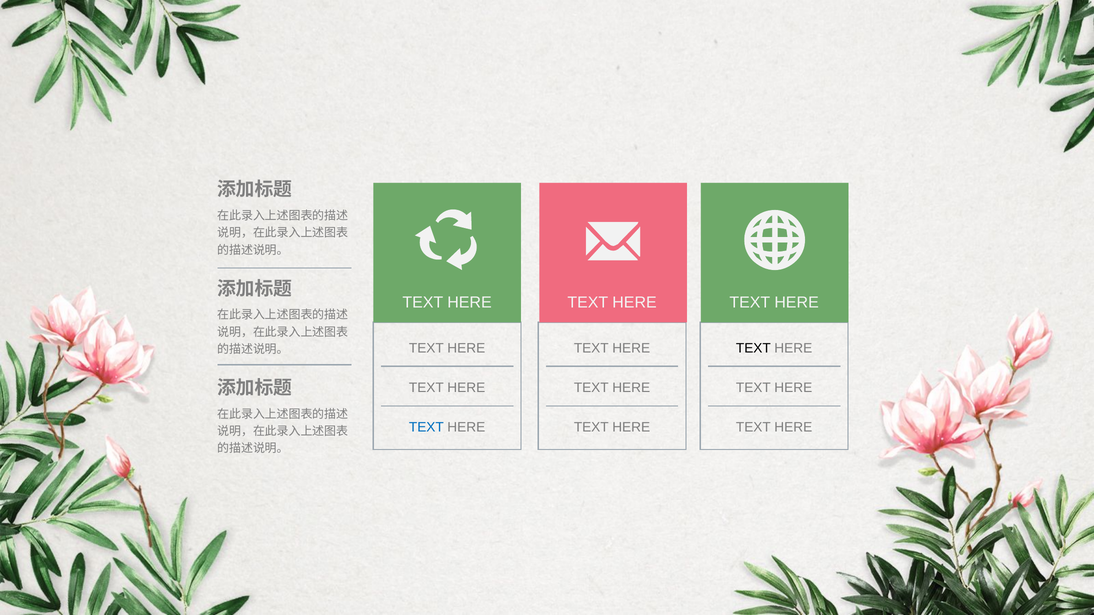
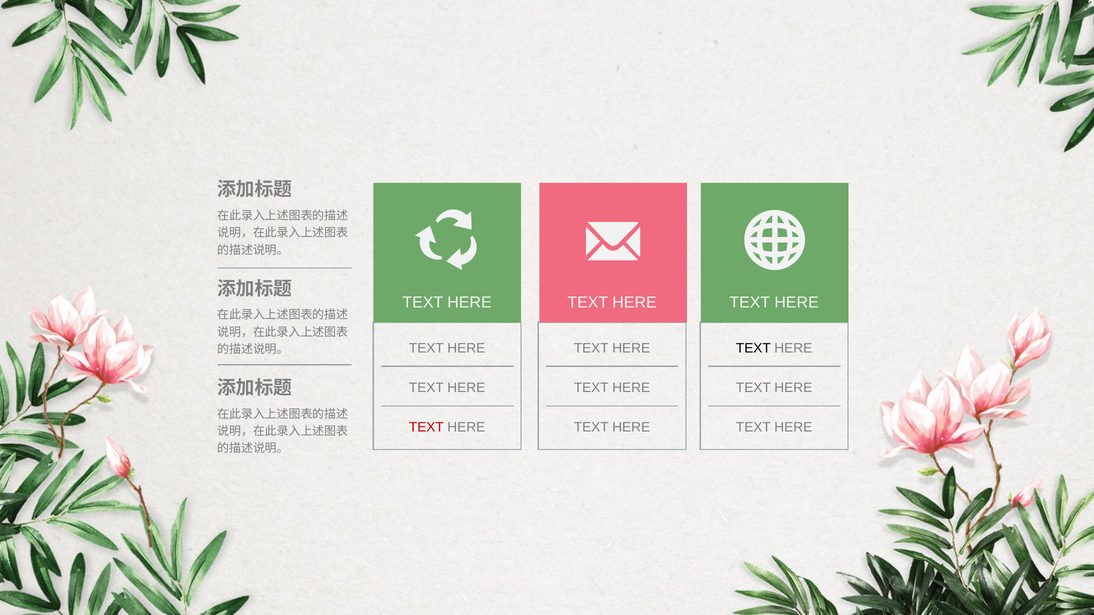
TEXT at (426, 427) colour: blue -> red
